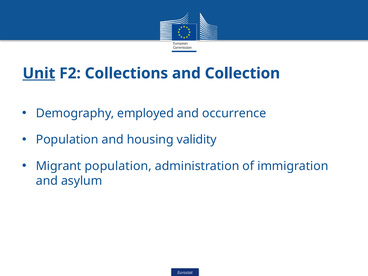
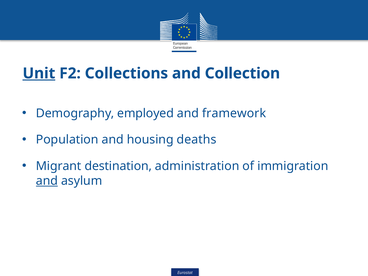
occurrence: occurrence -> framework
validity: validity -> deaths
Migrant population: population -> destination
and at (47, 181) underline: none -> present
